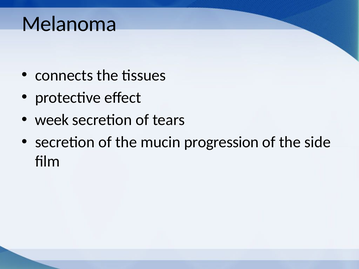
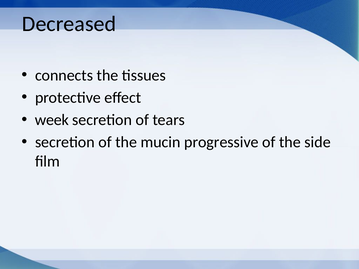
Melanoma: Melanoma -> Decreased
progression: progression -> progressive
